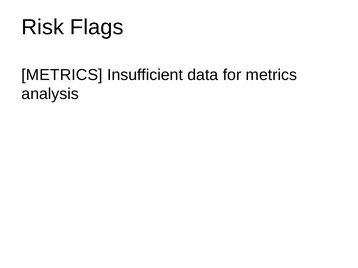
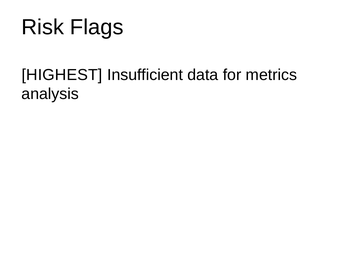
METRICS at (62, 75): METRICS -> HIGHEST
